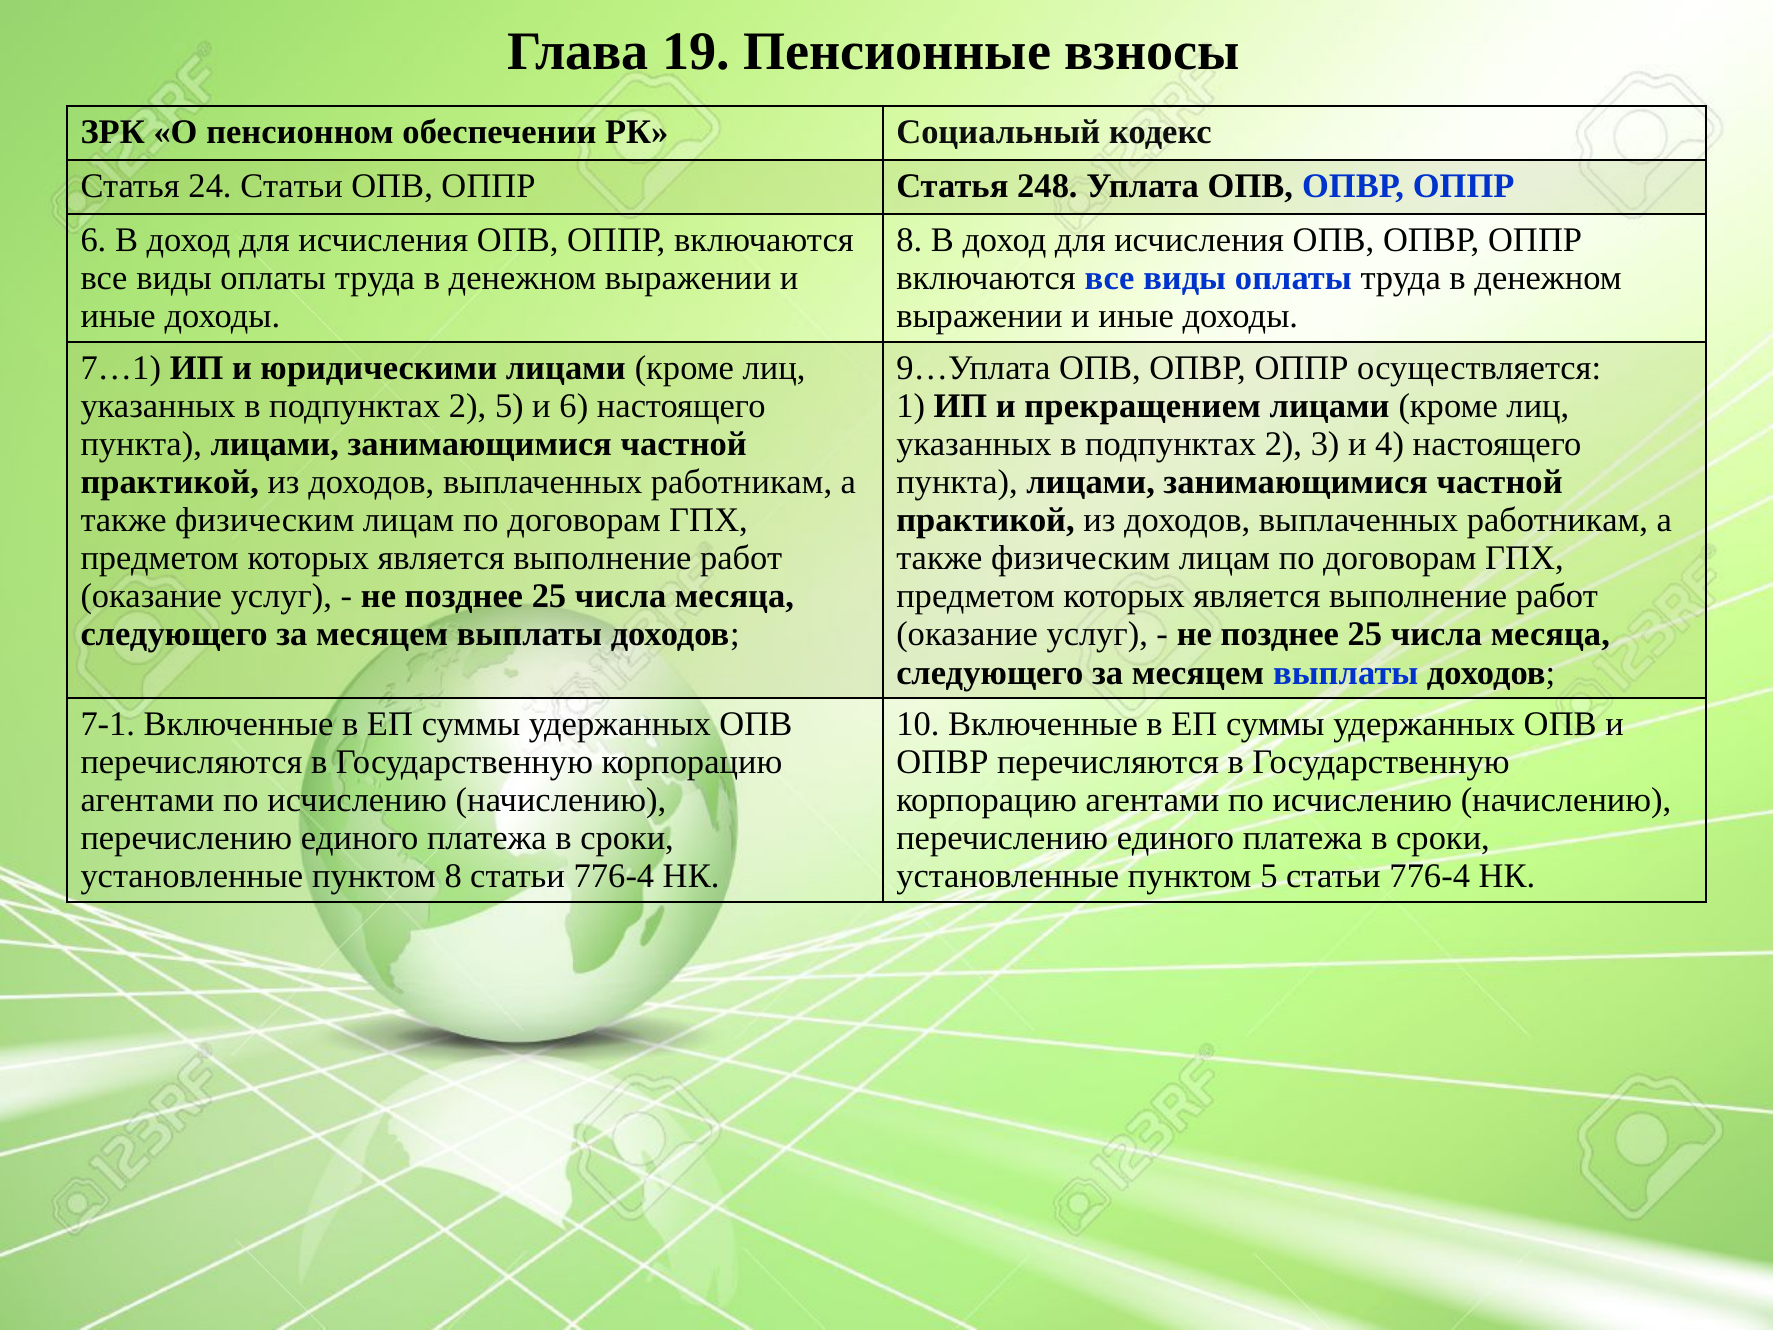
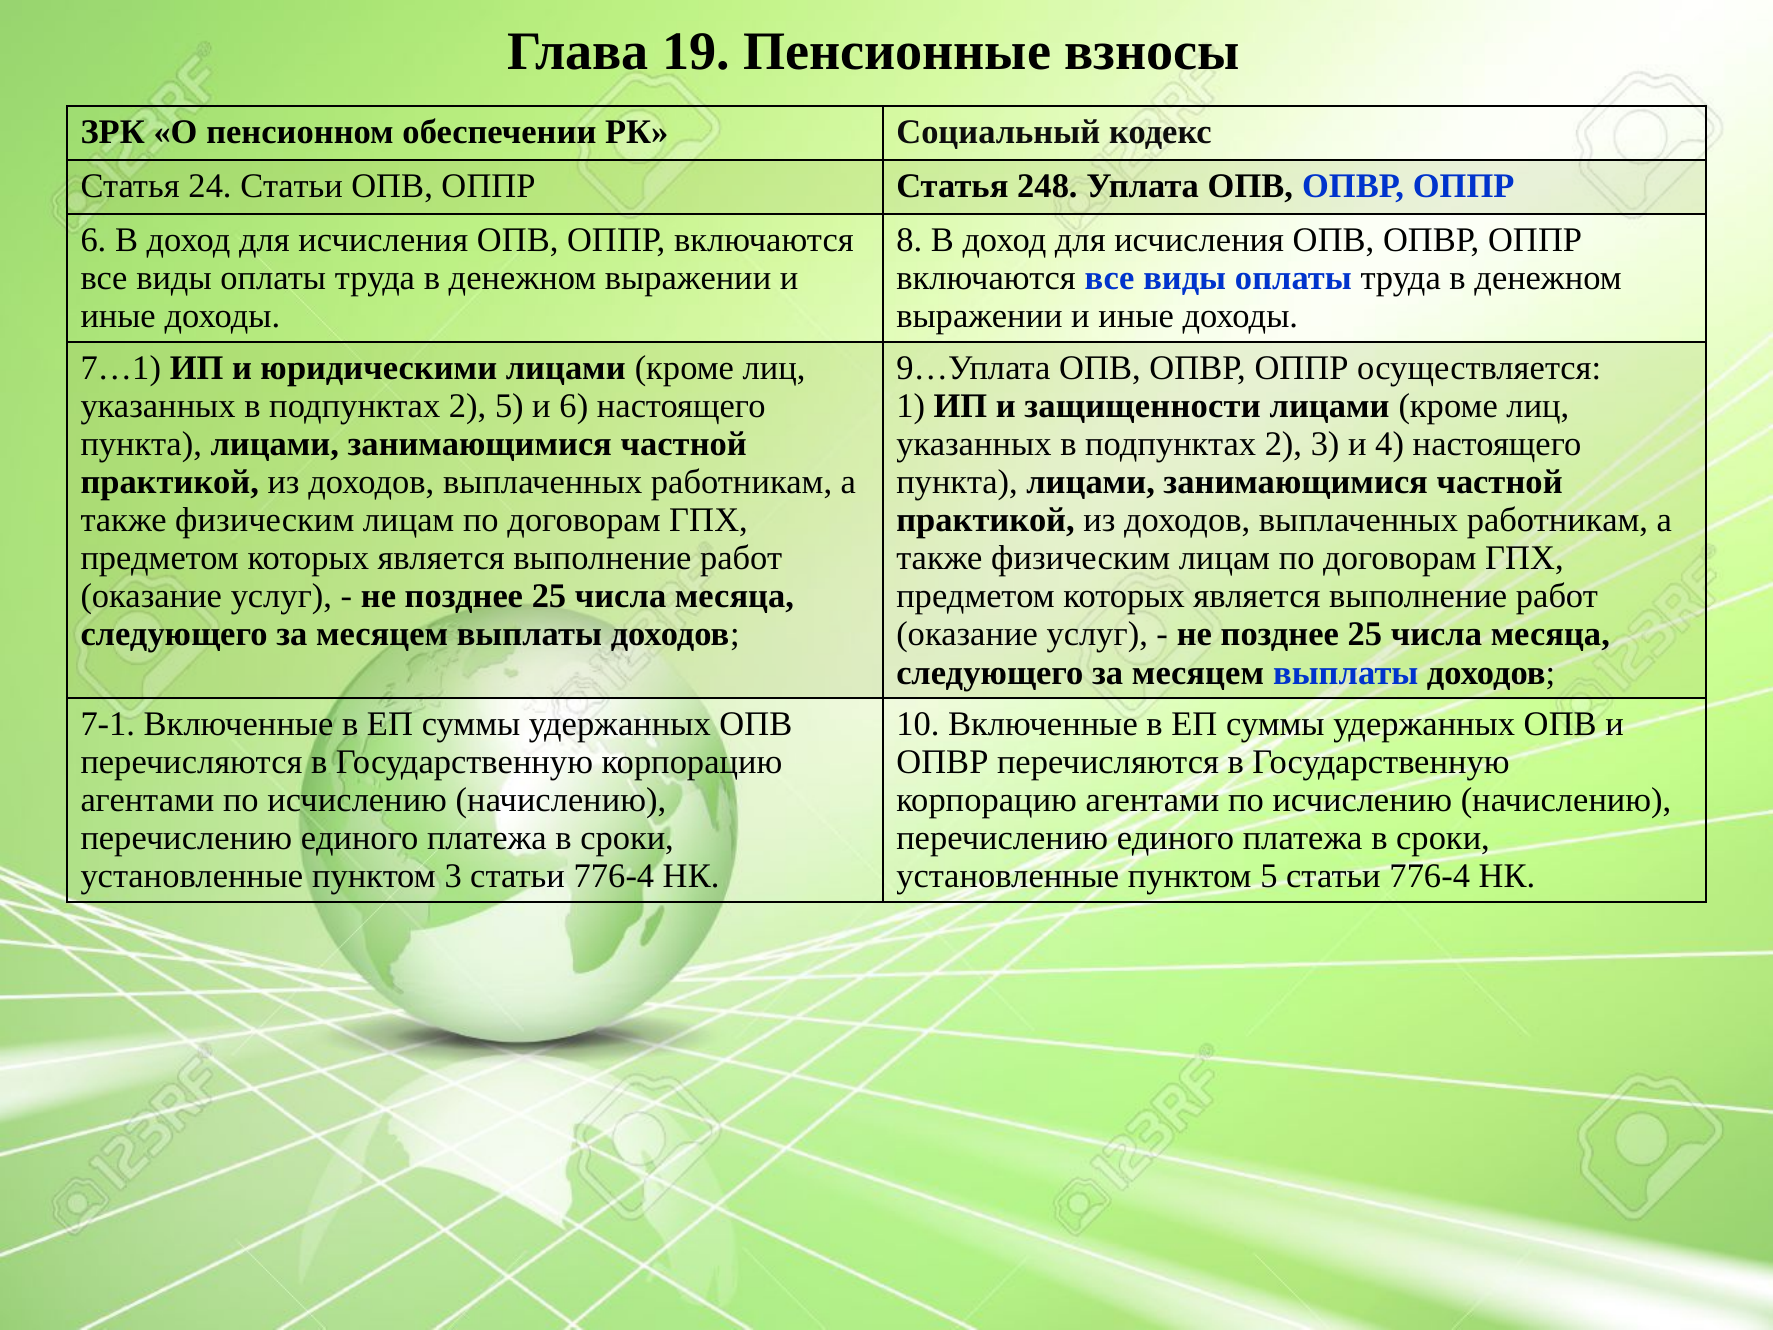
прекращением: прекращением -> защищенности
пунктом 8: 8 -> 3
